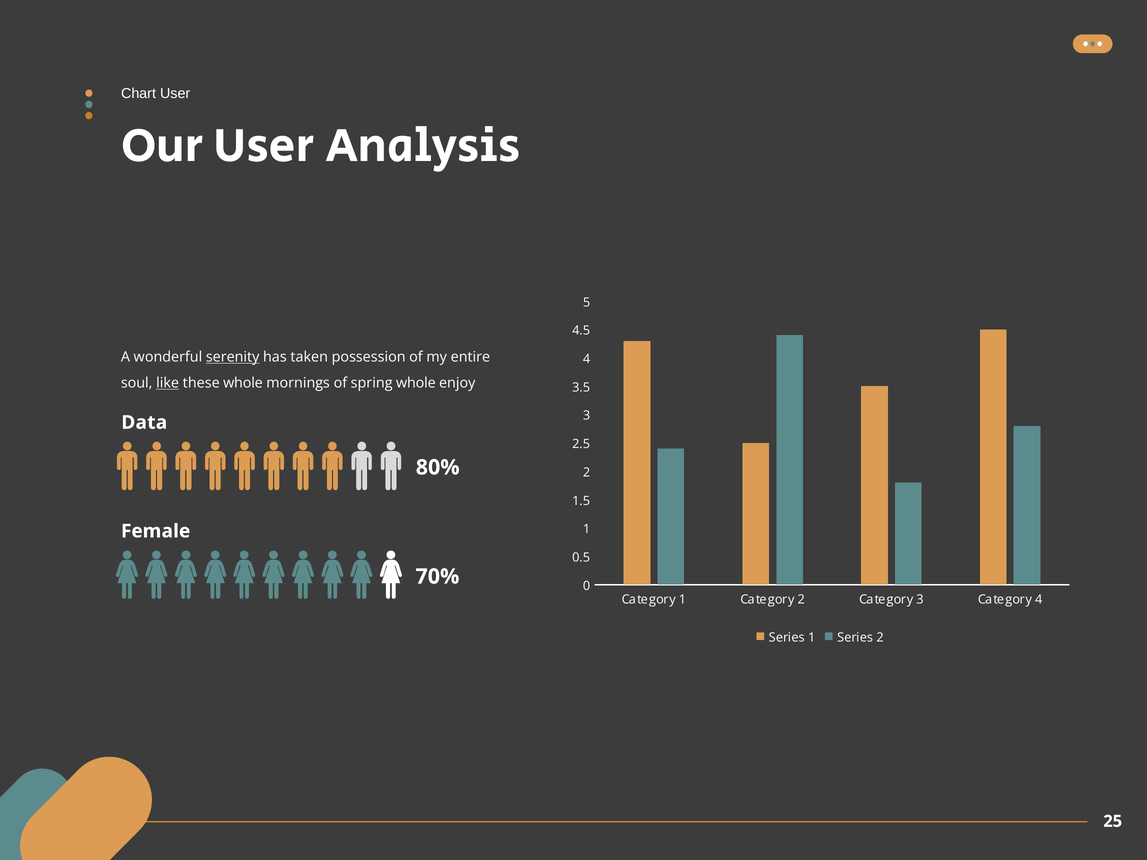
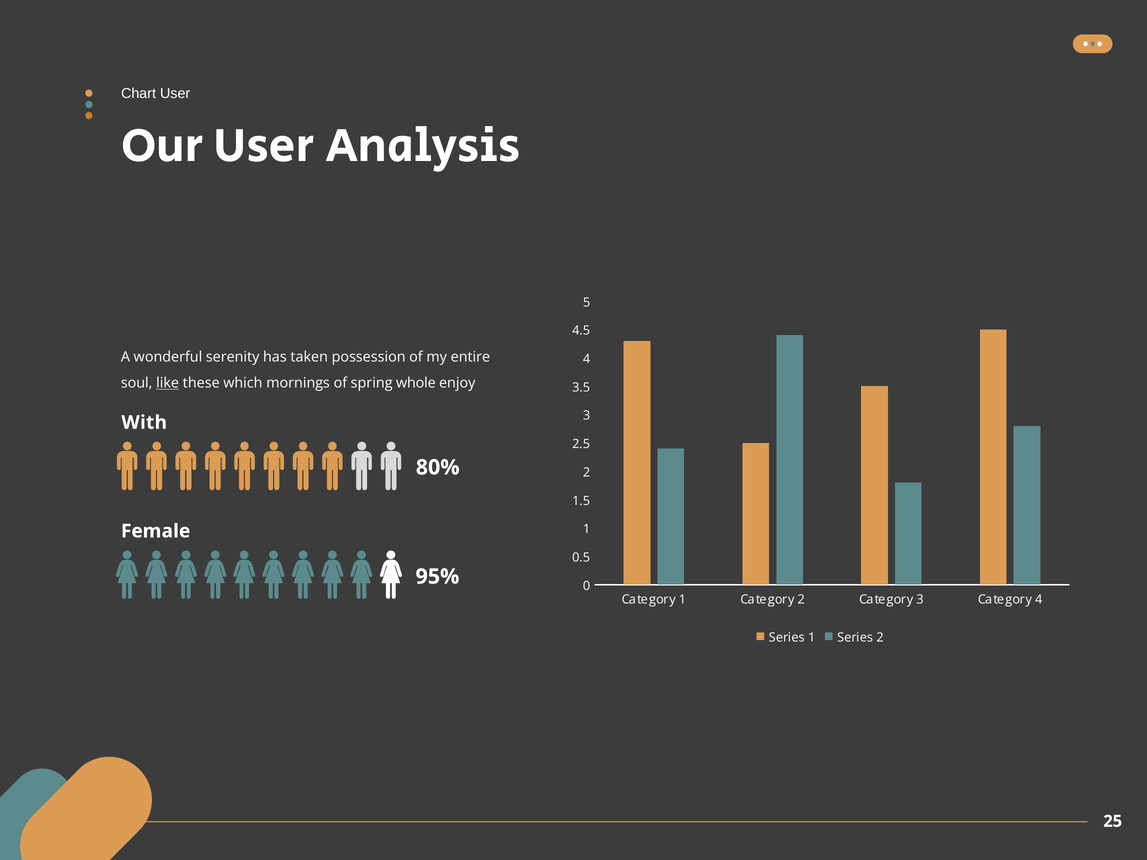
serenity underline: present -> none
these whole: whole -> which
Data: Data -> With
70%: 70% -> 95%
